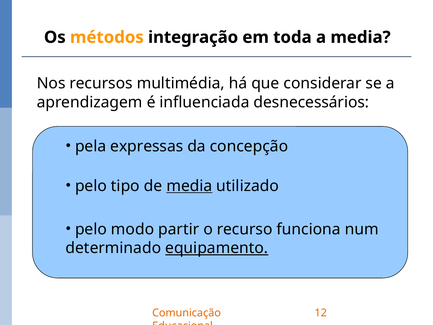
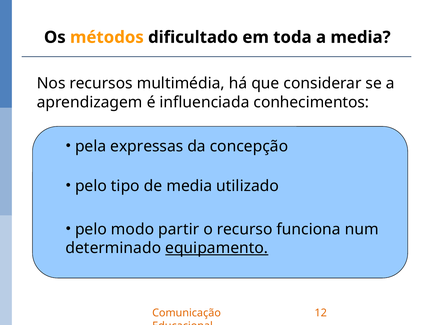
integração: integração -> dificultado
desnecessários: desnecessários -> conhecimentos
media at (189, 186) underline: present -> none
